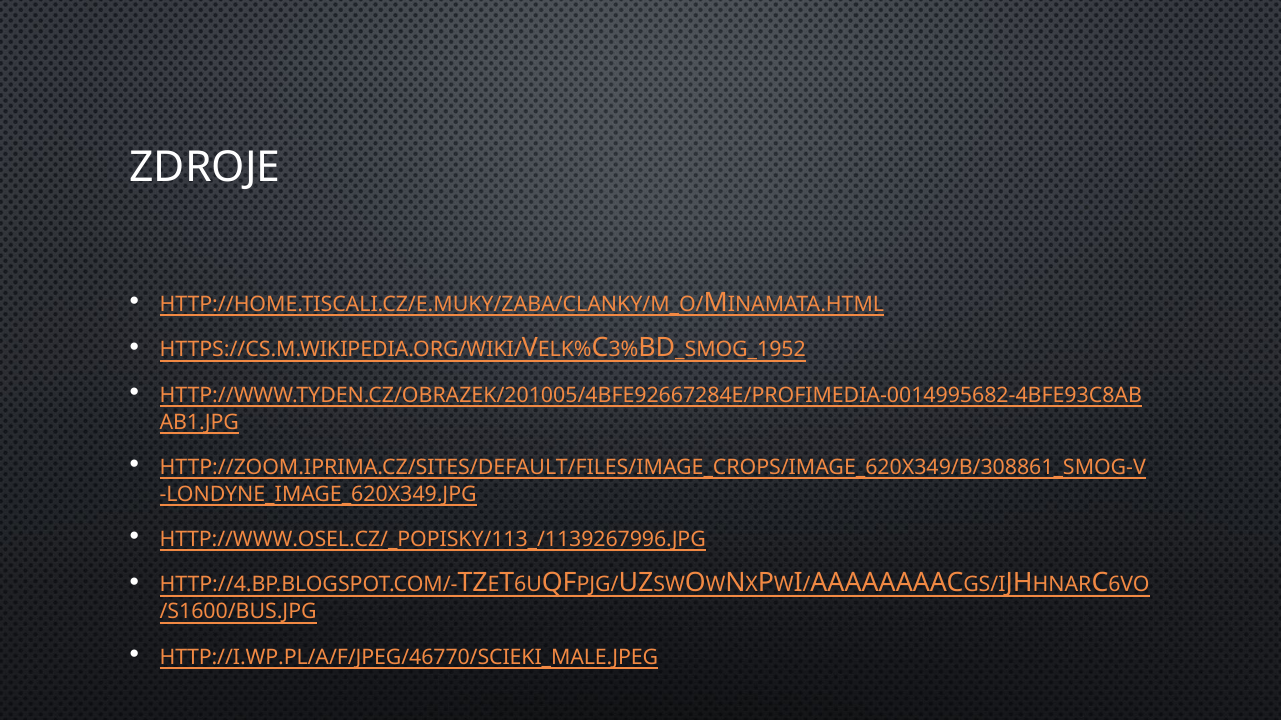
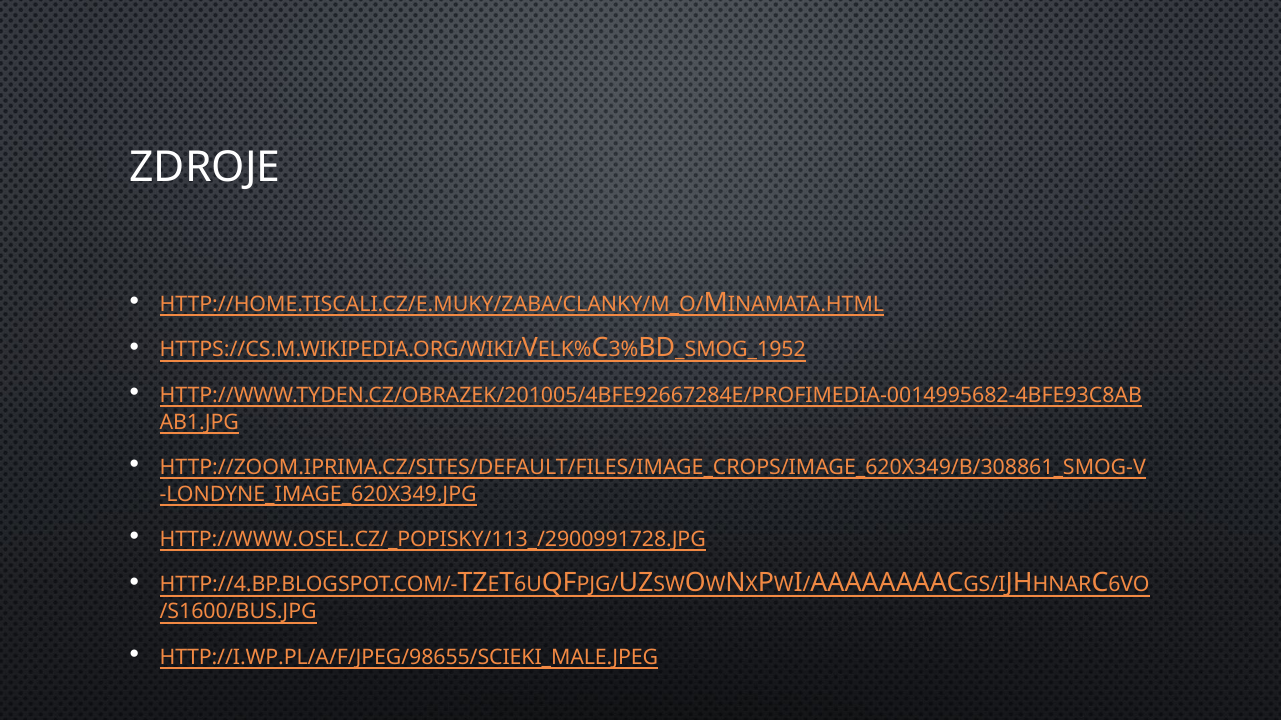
HTTP://WWW.OSEL.CZ/_POPISKY/113_/1139267996.JPG: HTTP://WWW.OSEL.CZ/_POPISKY/113_/1139267996.JPG -> HTTP://WWW.OSEL.CZ/_POPISKY/113_/2900991728.JPG
HTTP://I.WP.PL/A/F/JPEG/46770/SCIEKI_MALE.JPEG: HTTP://I.WP.PL/A/F/JPEG/46770/SCIEKI_MALE.JPEG -> HTTP://I.WP.PL/A/F/JPEG/98655/SCIEKI_MALE.JPEG
